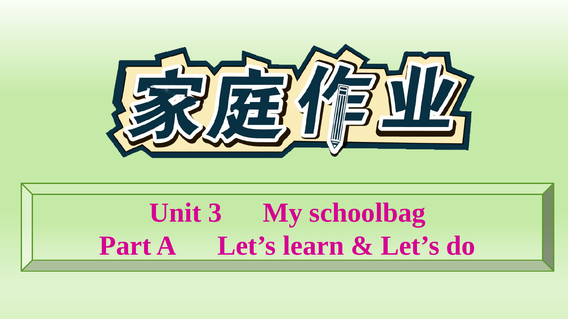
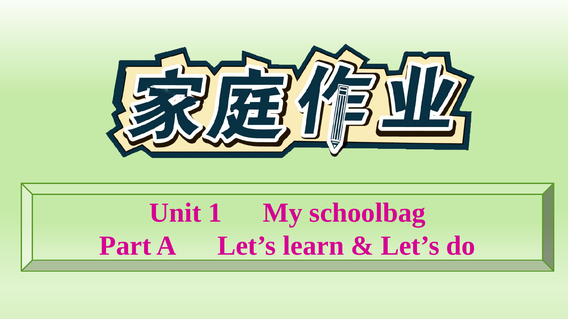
3: 3 -> 1
